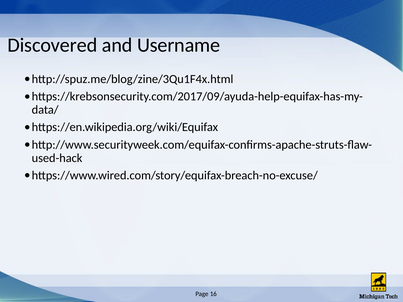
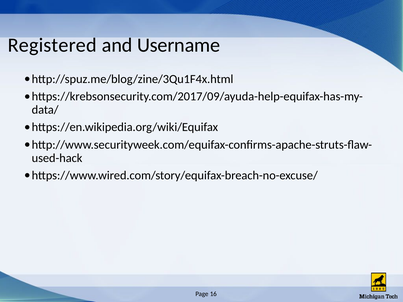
Discovered: Discovered -> Registered
